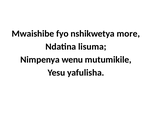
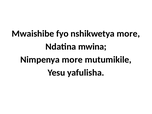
lisuma: lisuma -> mwina
Nimpenya wenu: wenu -> more
